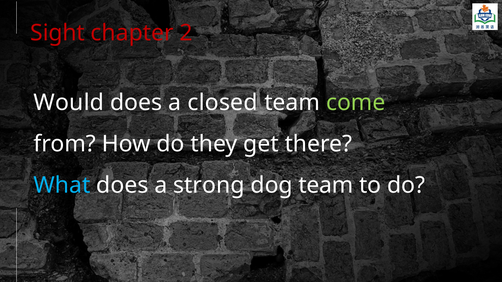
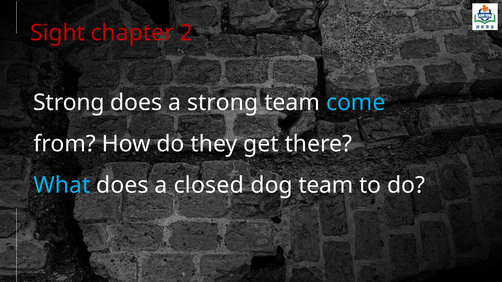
Would at (69, 103): Would -> Strong
a closed: closed -> strong
come colour: light green -> light blue
strong: strong -> closed
